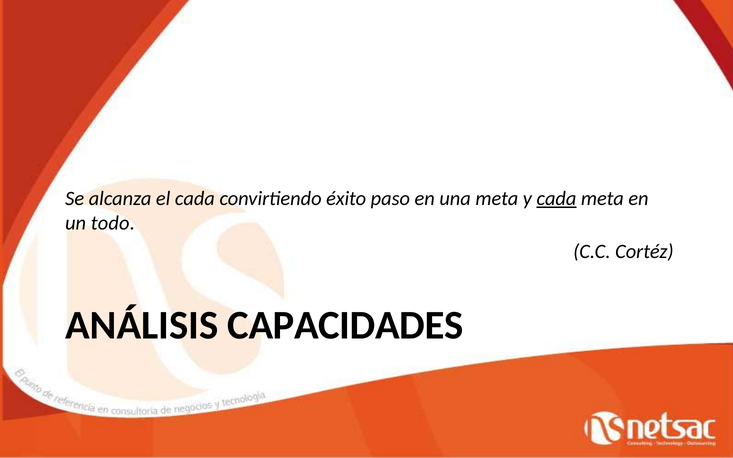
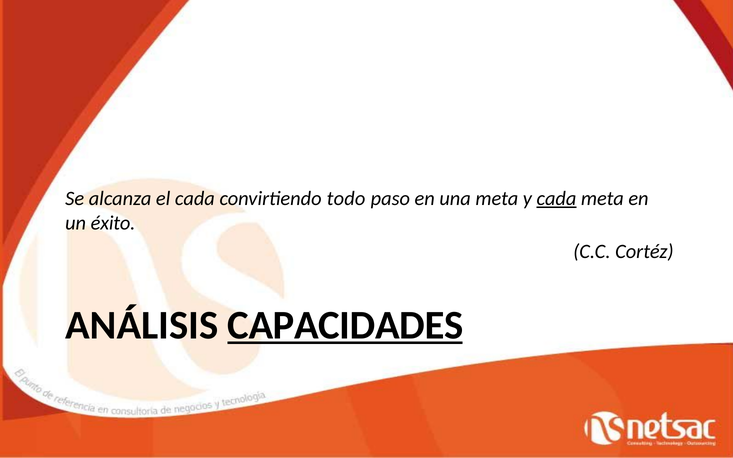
éxito: éxito -> todo
todo: todo -> éxito
CAPACIDADES underline: none -> present
